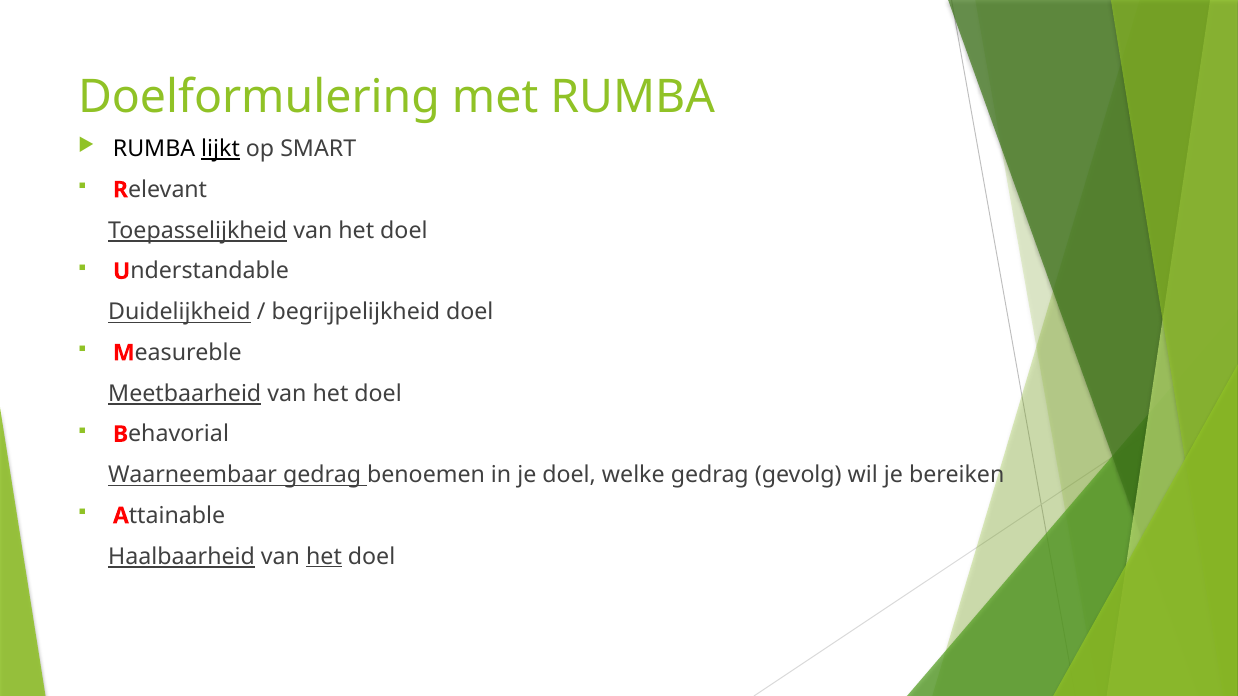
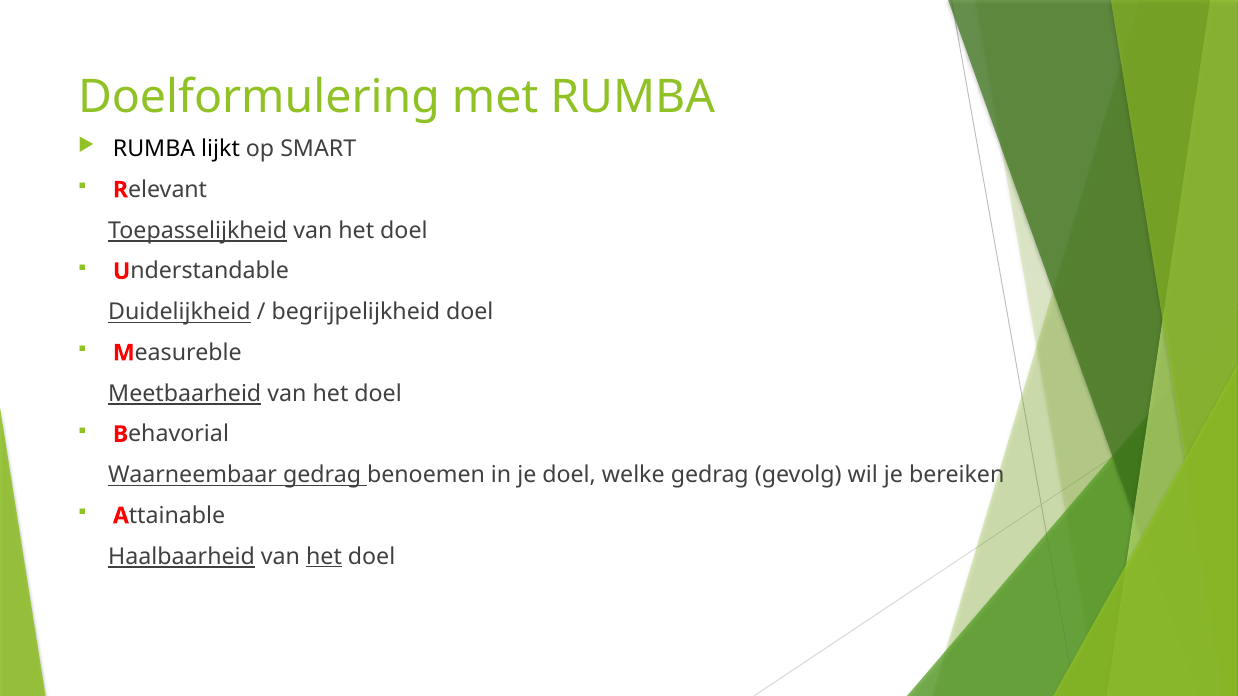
lijkt underline: present -> none
